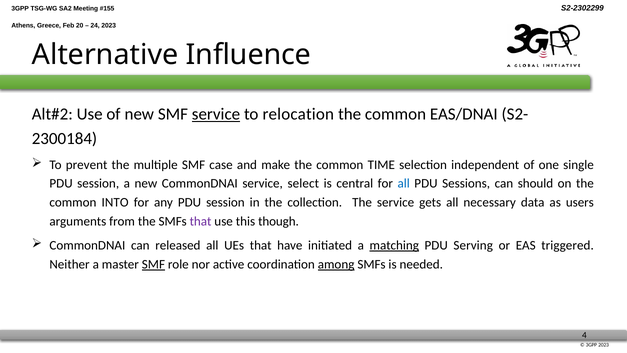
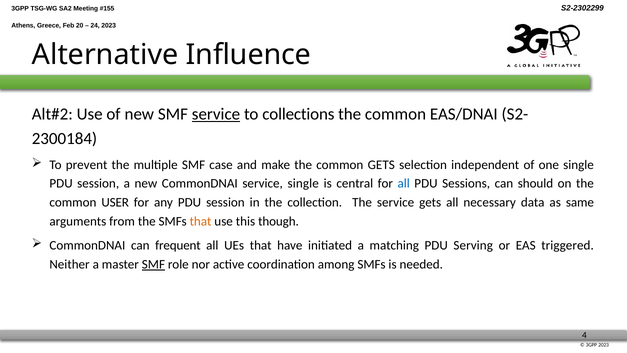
relocation: relocation -> collections
common TIME: TIME -> GETS
service select: select -> single
INTO: INTO -> USER
users: users -> same
that at (201, 221) colour: purple -> orange
released: released -> frequent
matching underline: present -> none
among underline: present -> none
